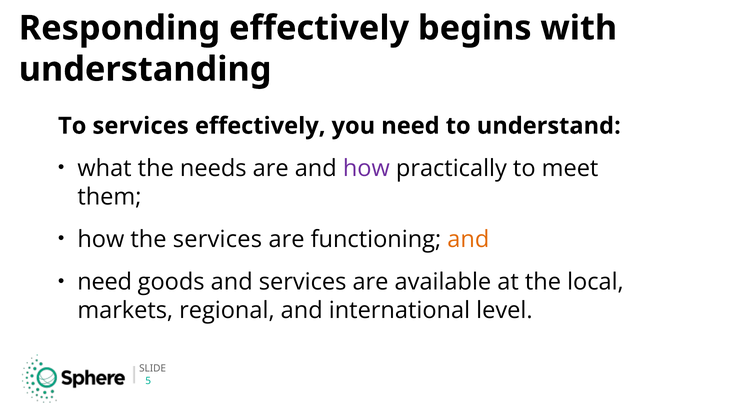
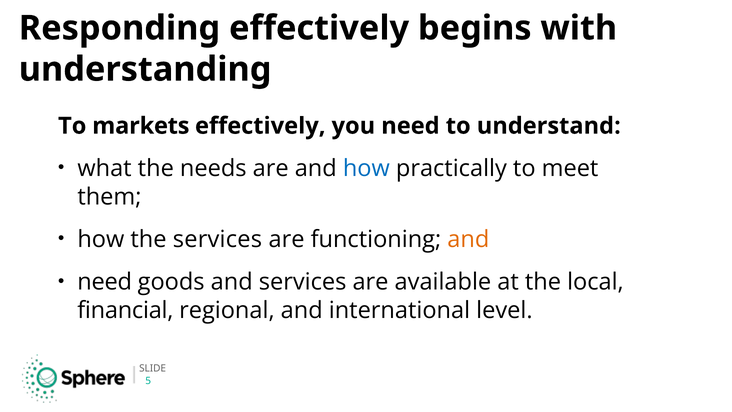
To services: services -> markets
how at (366, 168) colour: purple -> blue
markets: markets -> financial
